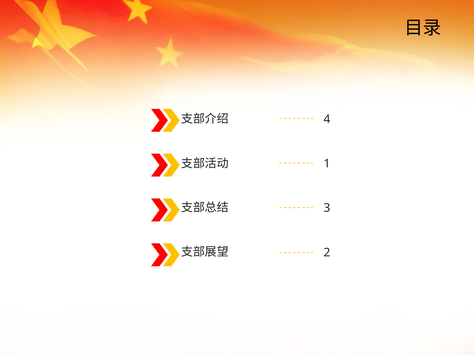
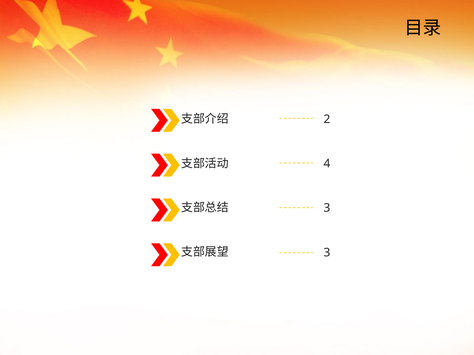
4: 4 -> 2
1: 1 -> 4
2 at (327, 253): 2 -> 3
